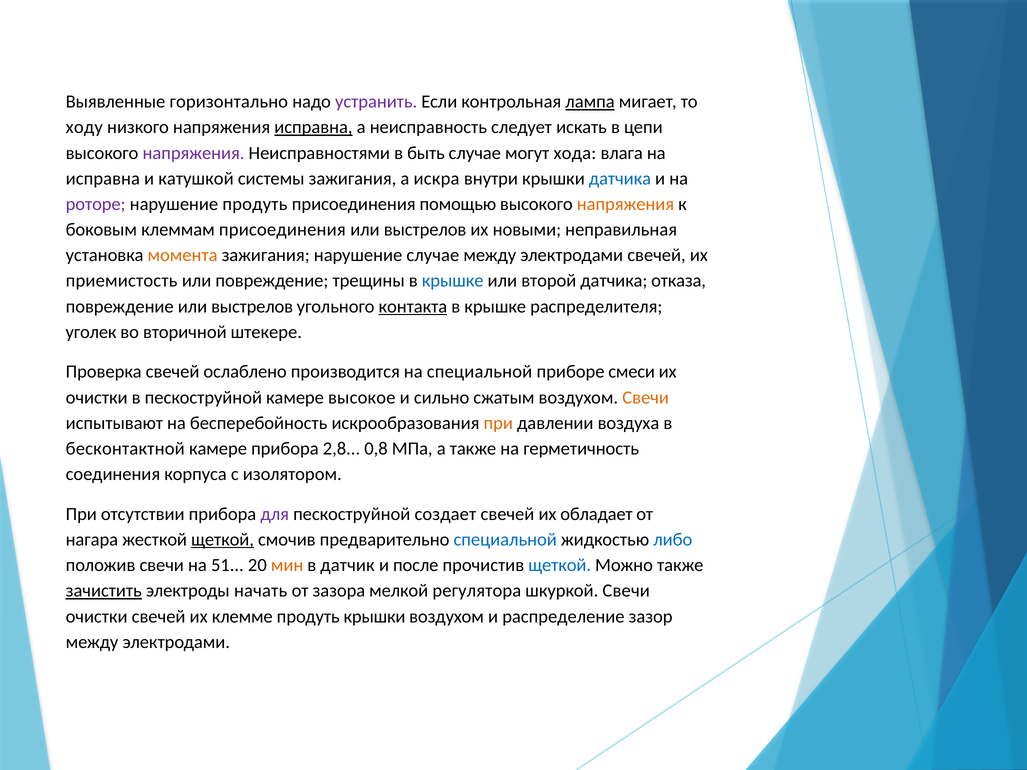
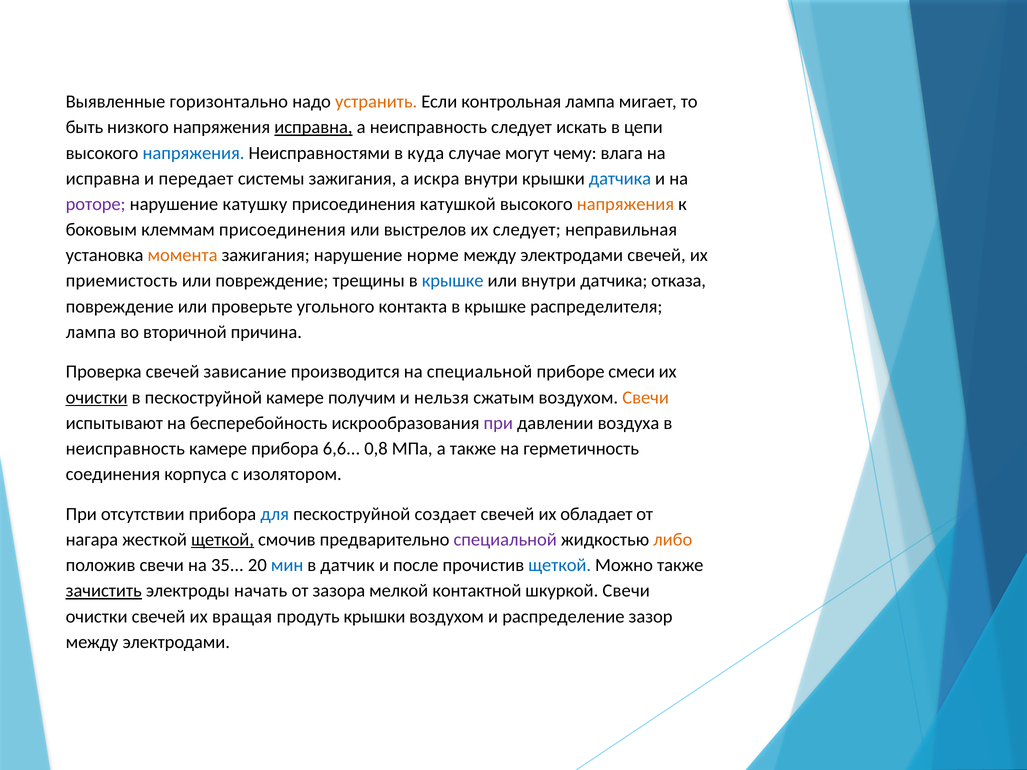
устранить colour: purple -> orange
лампа at (590, 102) underline: present -> none
ходу: ходу -> быть
напряжения at (194, 153) colour: purple -> blue
быть: быть -> куда
хода: хода -> чему
катушкой: катушкой -> передает
нарушение продуть: продуть -> катушку
помощью: помощью -> катушкой
их новыми: новыми -> следует
нарушение случае: случае -> норме
или второй: второй -> внутри
повреждение или выстрелов: выстрелов -> проверьте
контакта underline: present -> none
уголек at (91, 332): уголек -> лампа
штекере: штекере -> причина
ослаблено: ослаблено -> зависание
очистки at (97, 398) underline: none -> present
высокое: высокое -> получим
сильно: сильно -> нельзя
при at (498, 423) colour: orange -> purple
бесконтактной at (125, 449): бесконтактной -> неисправность
2,8: 2,8 -> 6,6
для colour: purple -> blue
специальной at (505, 540) colour: blue -> purple
либо colour: blue -> orange
51: 51 -> 35
мин colour: orange -> blue
регулятора: регулятора -> контактной
клемме: клемме -> вращая
